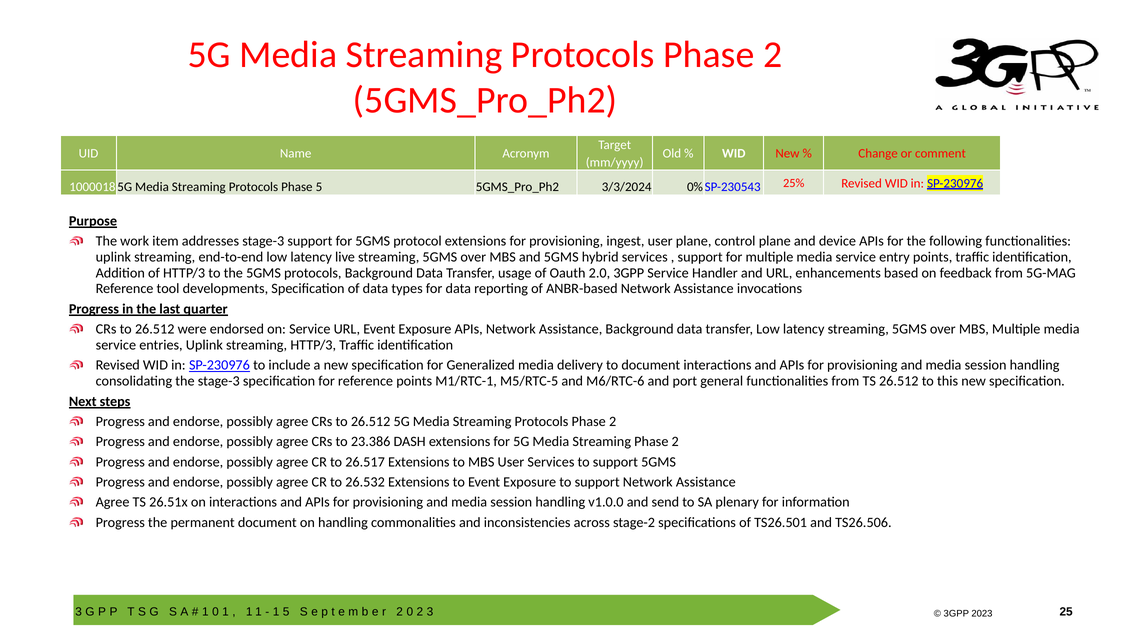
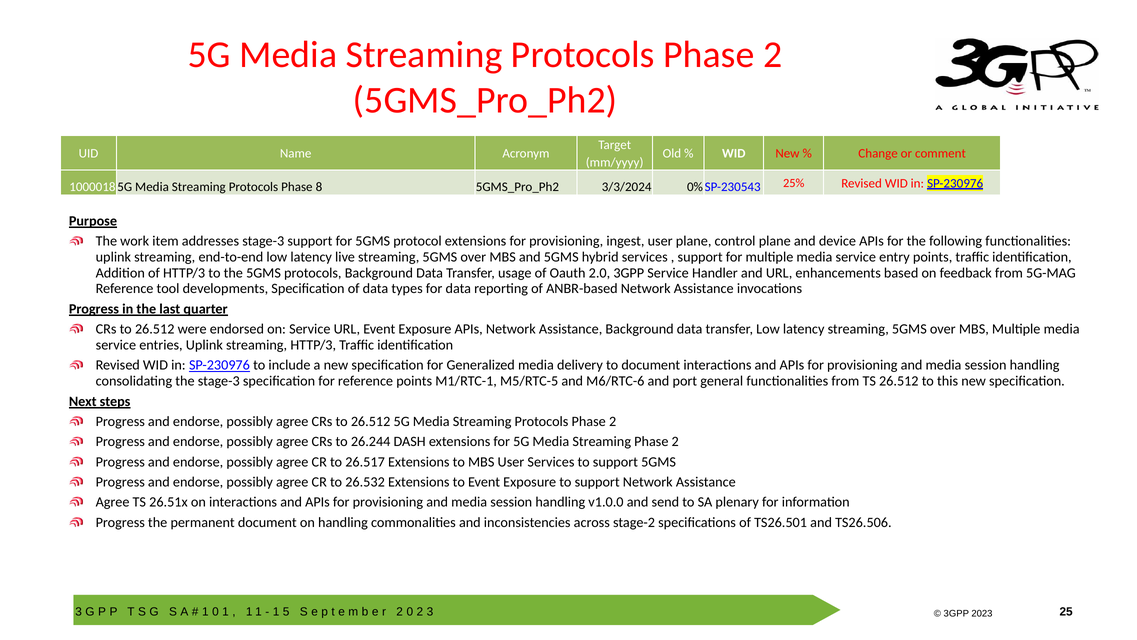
Phase 5: 5 -> 8
23.386: 23.386 -> 26.244
